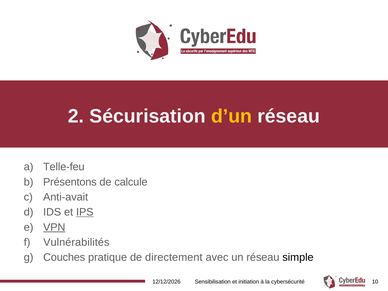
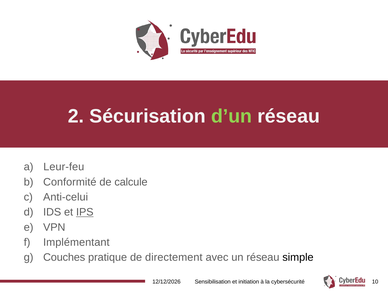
d’un colour: yellow -> light green
Telle-feu: Telle-feu -> Leur-feu
Présentons: Présentons -> Conformité
Anti-avait: Anti-avait -> Anti-celui
VPN underline: present -> none
Vulnérabilités: Vulnérabilités -> Implémentant
